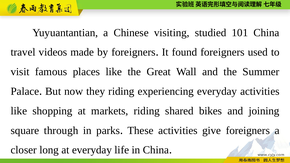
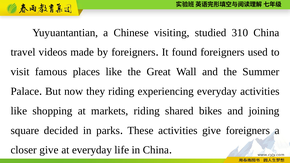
101: 101 -> 310
through: through -> decided
closer long: long -> give
